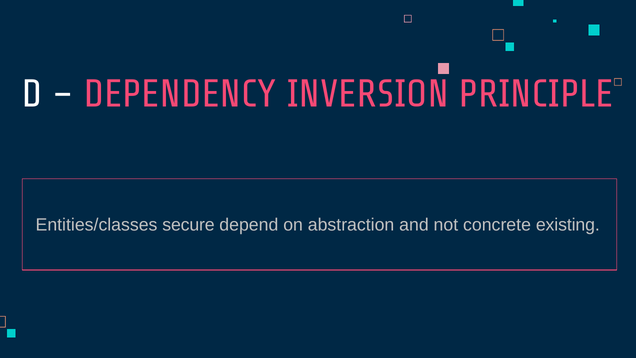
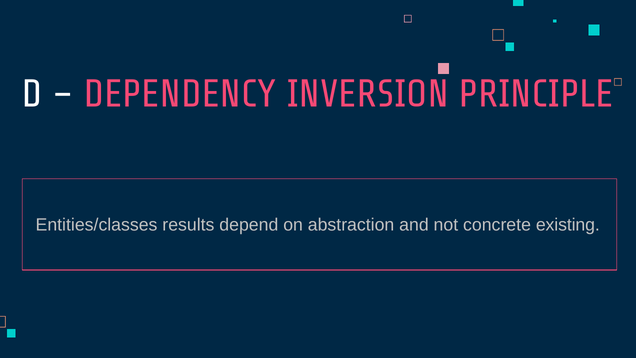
secure: secure -> results
